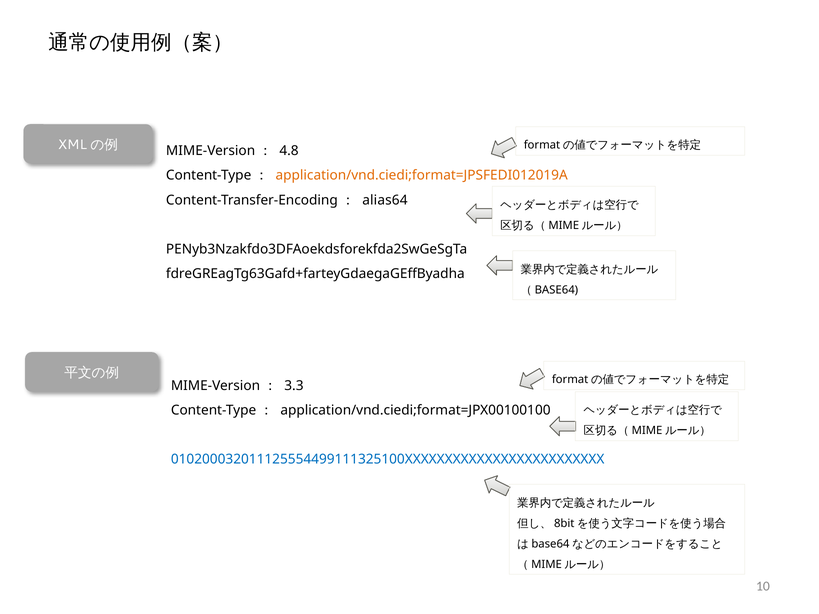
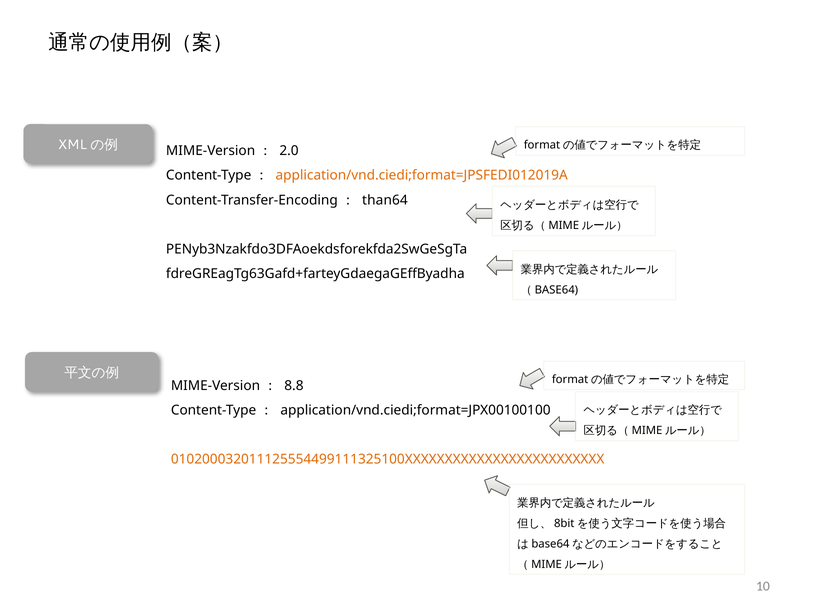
4.8: 4.8 -> 2.0
alias64: alias64 -> than64
3.3: 3.3 -> 8.8
010200032011125554499111325100XXXXXXXXXXXXXXXXXXXXXXXXX colour: blue -> orange
